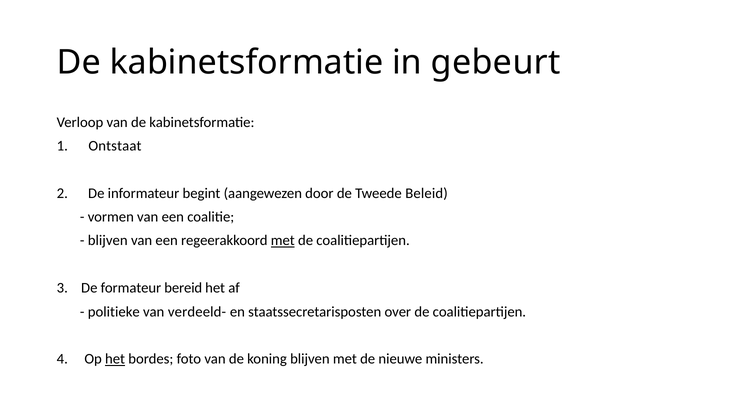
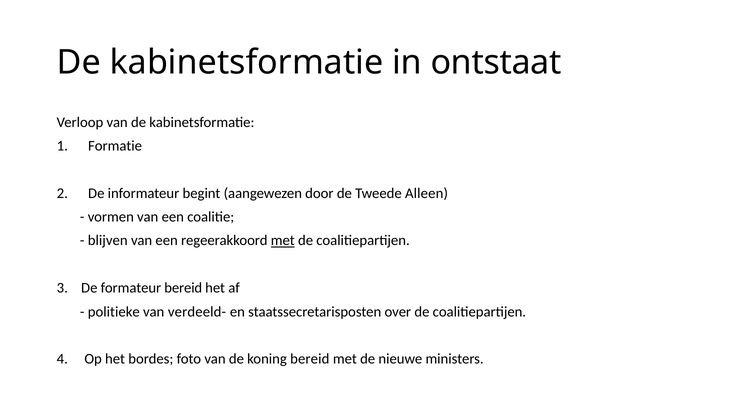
gebeurt: gebeurt -> ontstaat
Ontstaat: Ontstaat -> Formatie
Beleid: Beleid -> Alleen
het at (115, 359) underline: present -> none
koning blijven: blijven -> bereid
